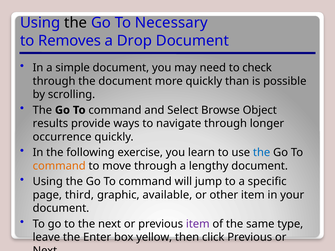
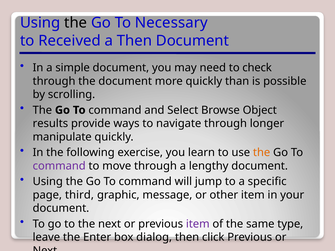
Removes: Removes -> Received
a Drop: Drop -> Then
occurrence: occurrence -> manipulate
the at (262, 153) colour: blue -> orange
command at (59, 166) colour: orange -> purple
available: available -> message
yellow: yellow -> dialog
